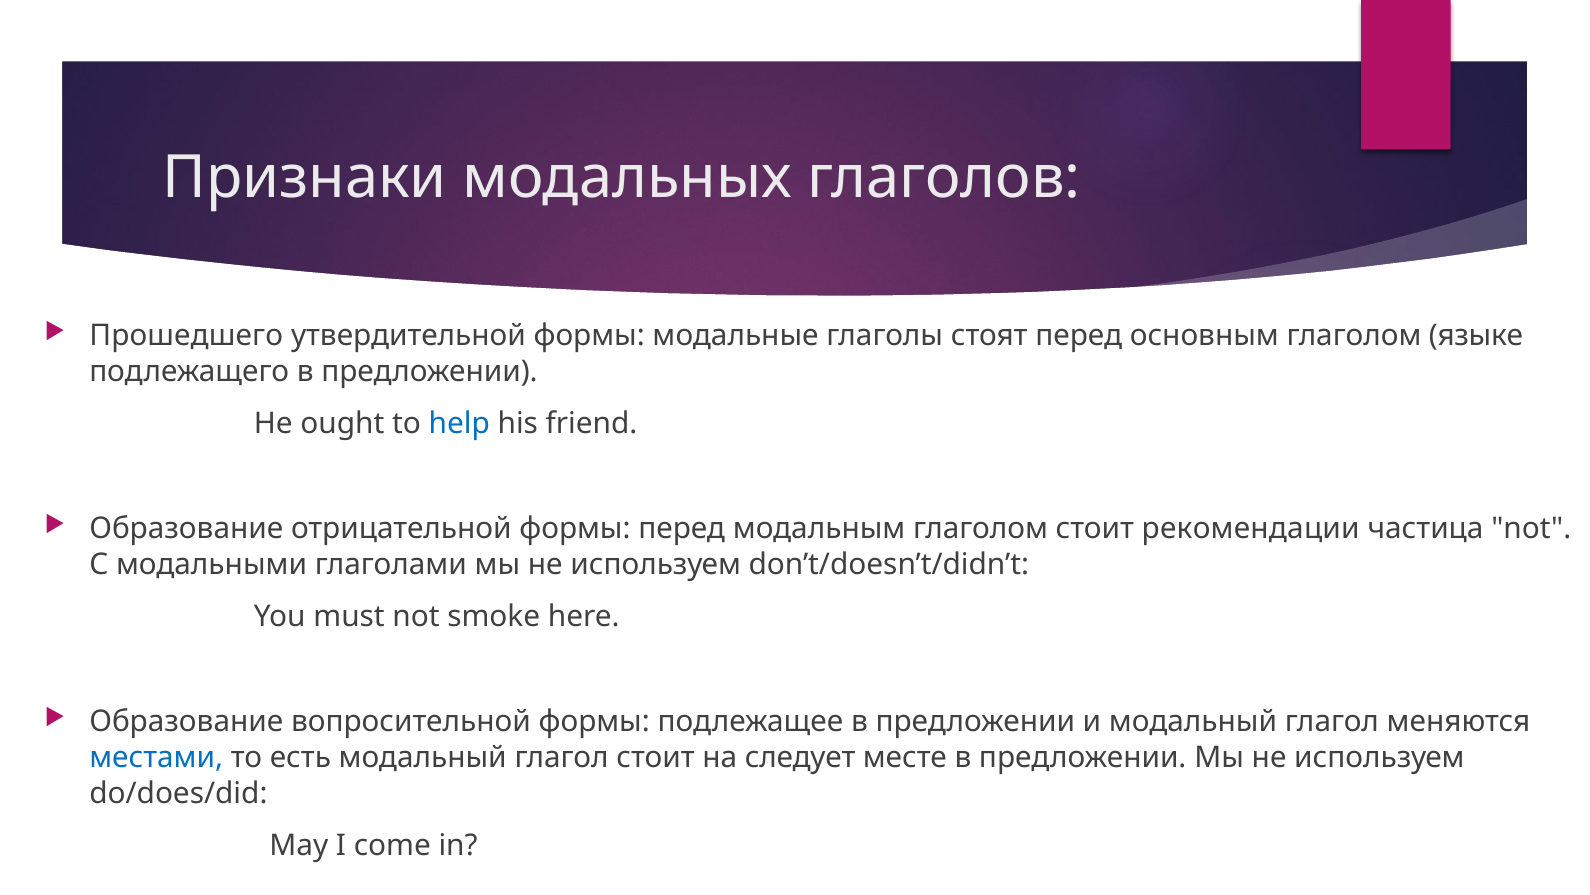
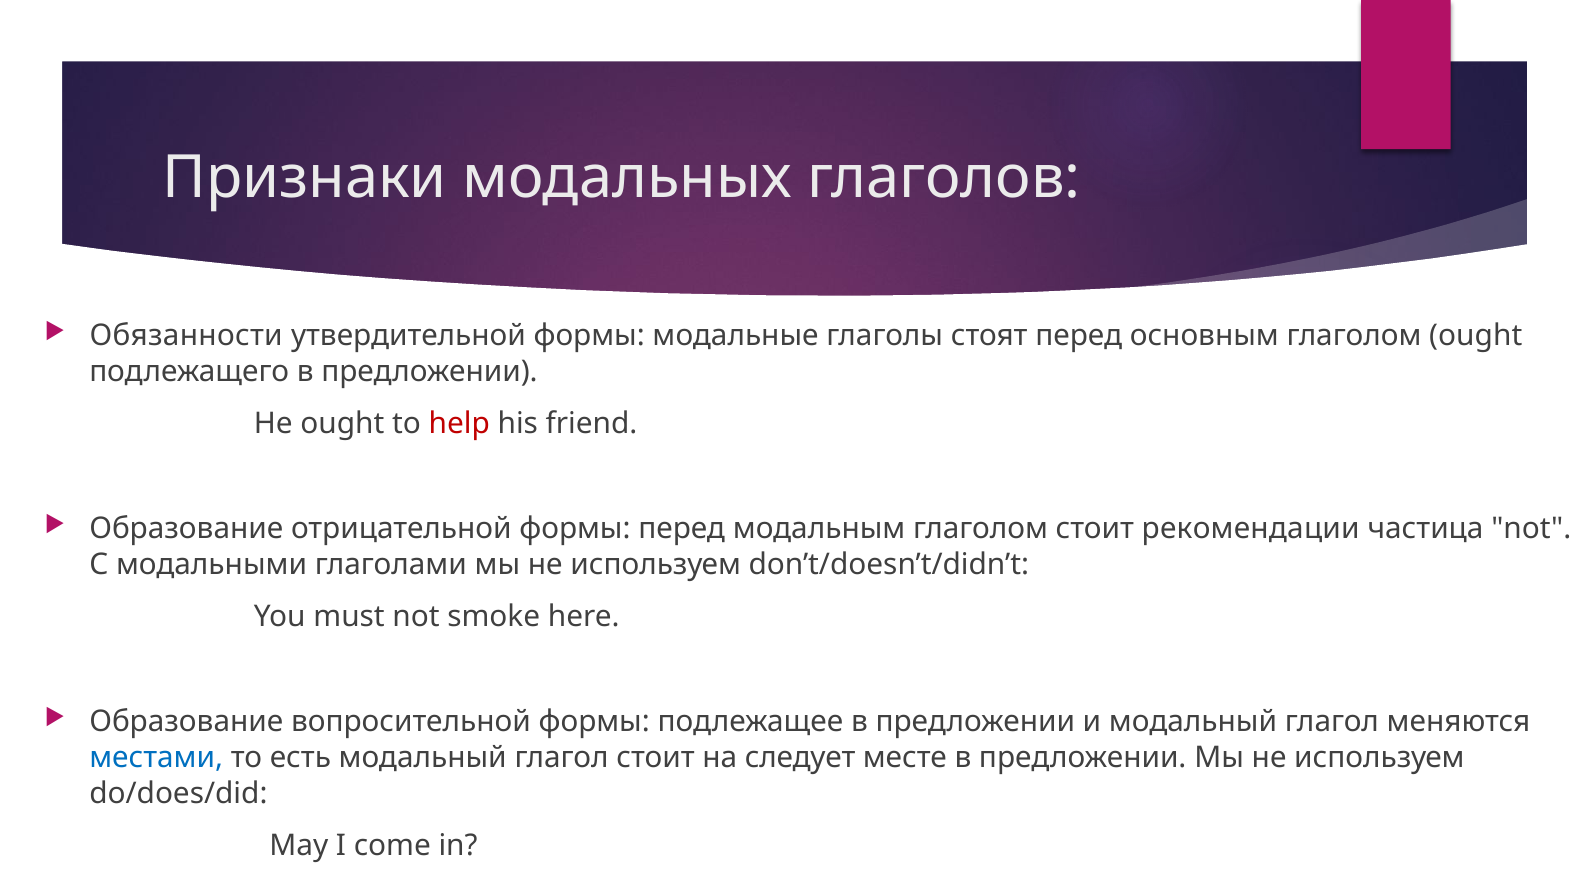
Прошедшего: Прошедшего -> Обязанности
глаголом языке: языке -> ought
help colour: blue -> red
